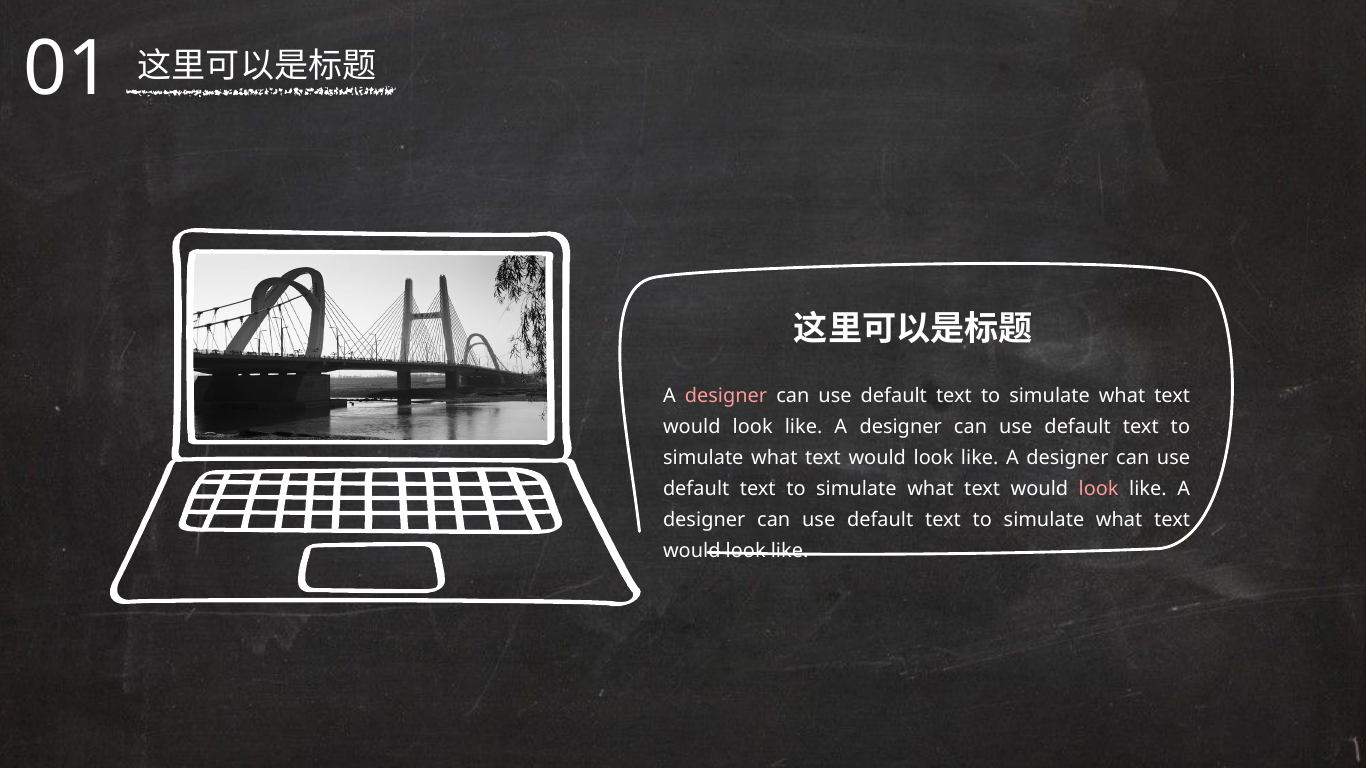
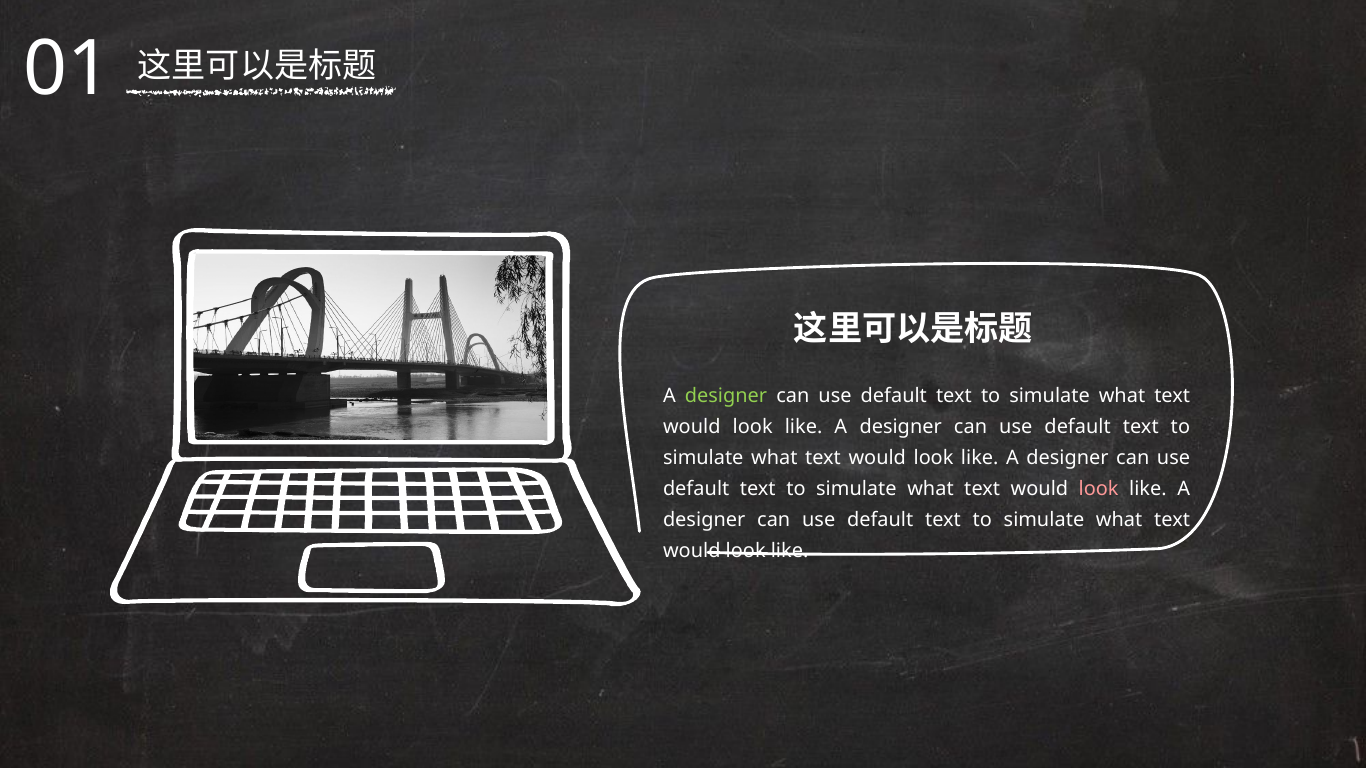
designer at (726, 396) colour: pink -> light green
